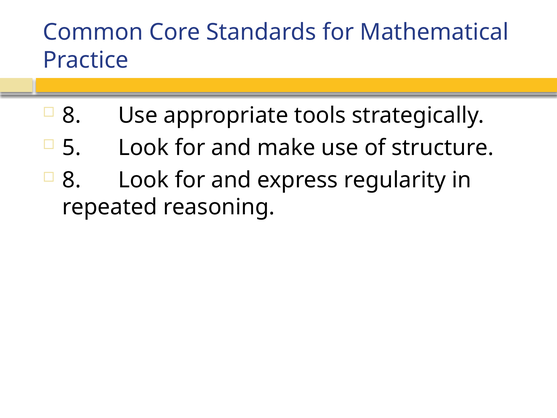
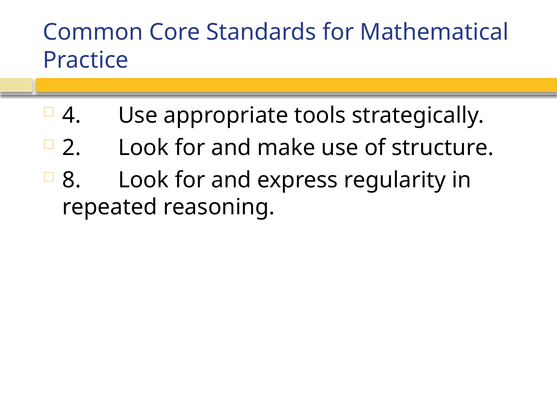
8 at (72, 115): 8 -> 4
5: 5 -> 2
